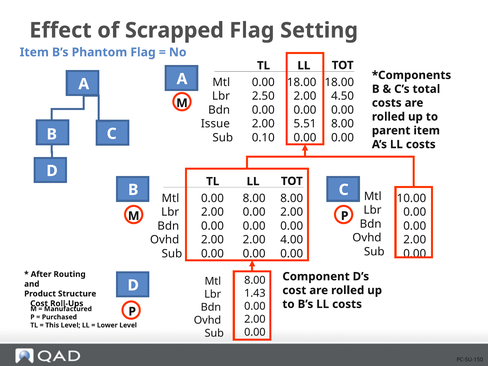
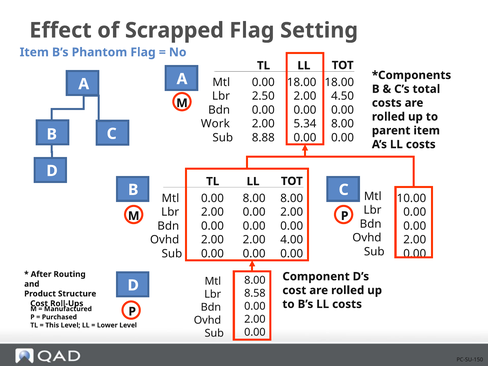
Issue: Issue -> Work
5.51: 5.51 -> 5.34
0.10: 0.10 -> 8.88
1.43: 1.43 -> 8.58
